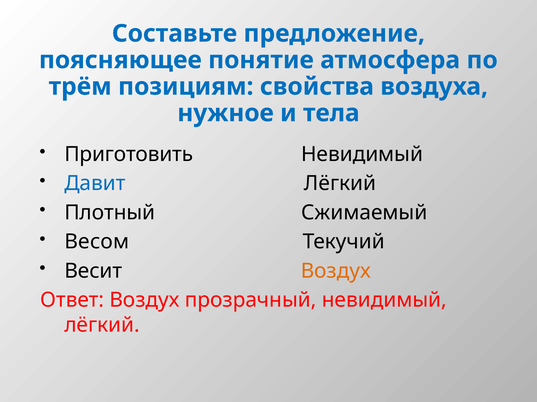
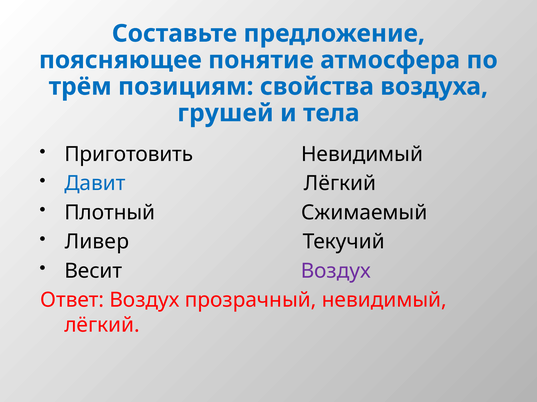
нужное: нужное -> грушей
Весом: Весом -> Ливер
Воздух at (336, 271) colour: orange -> purple
